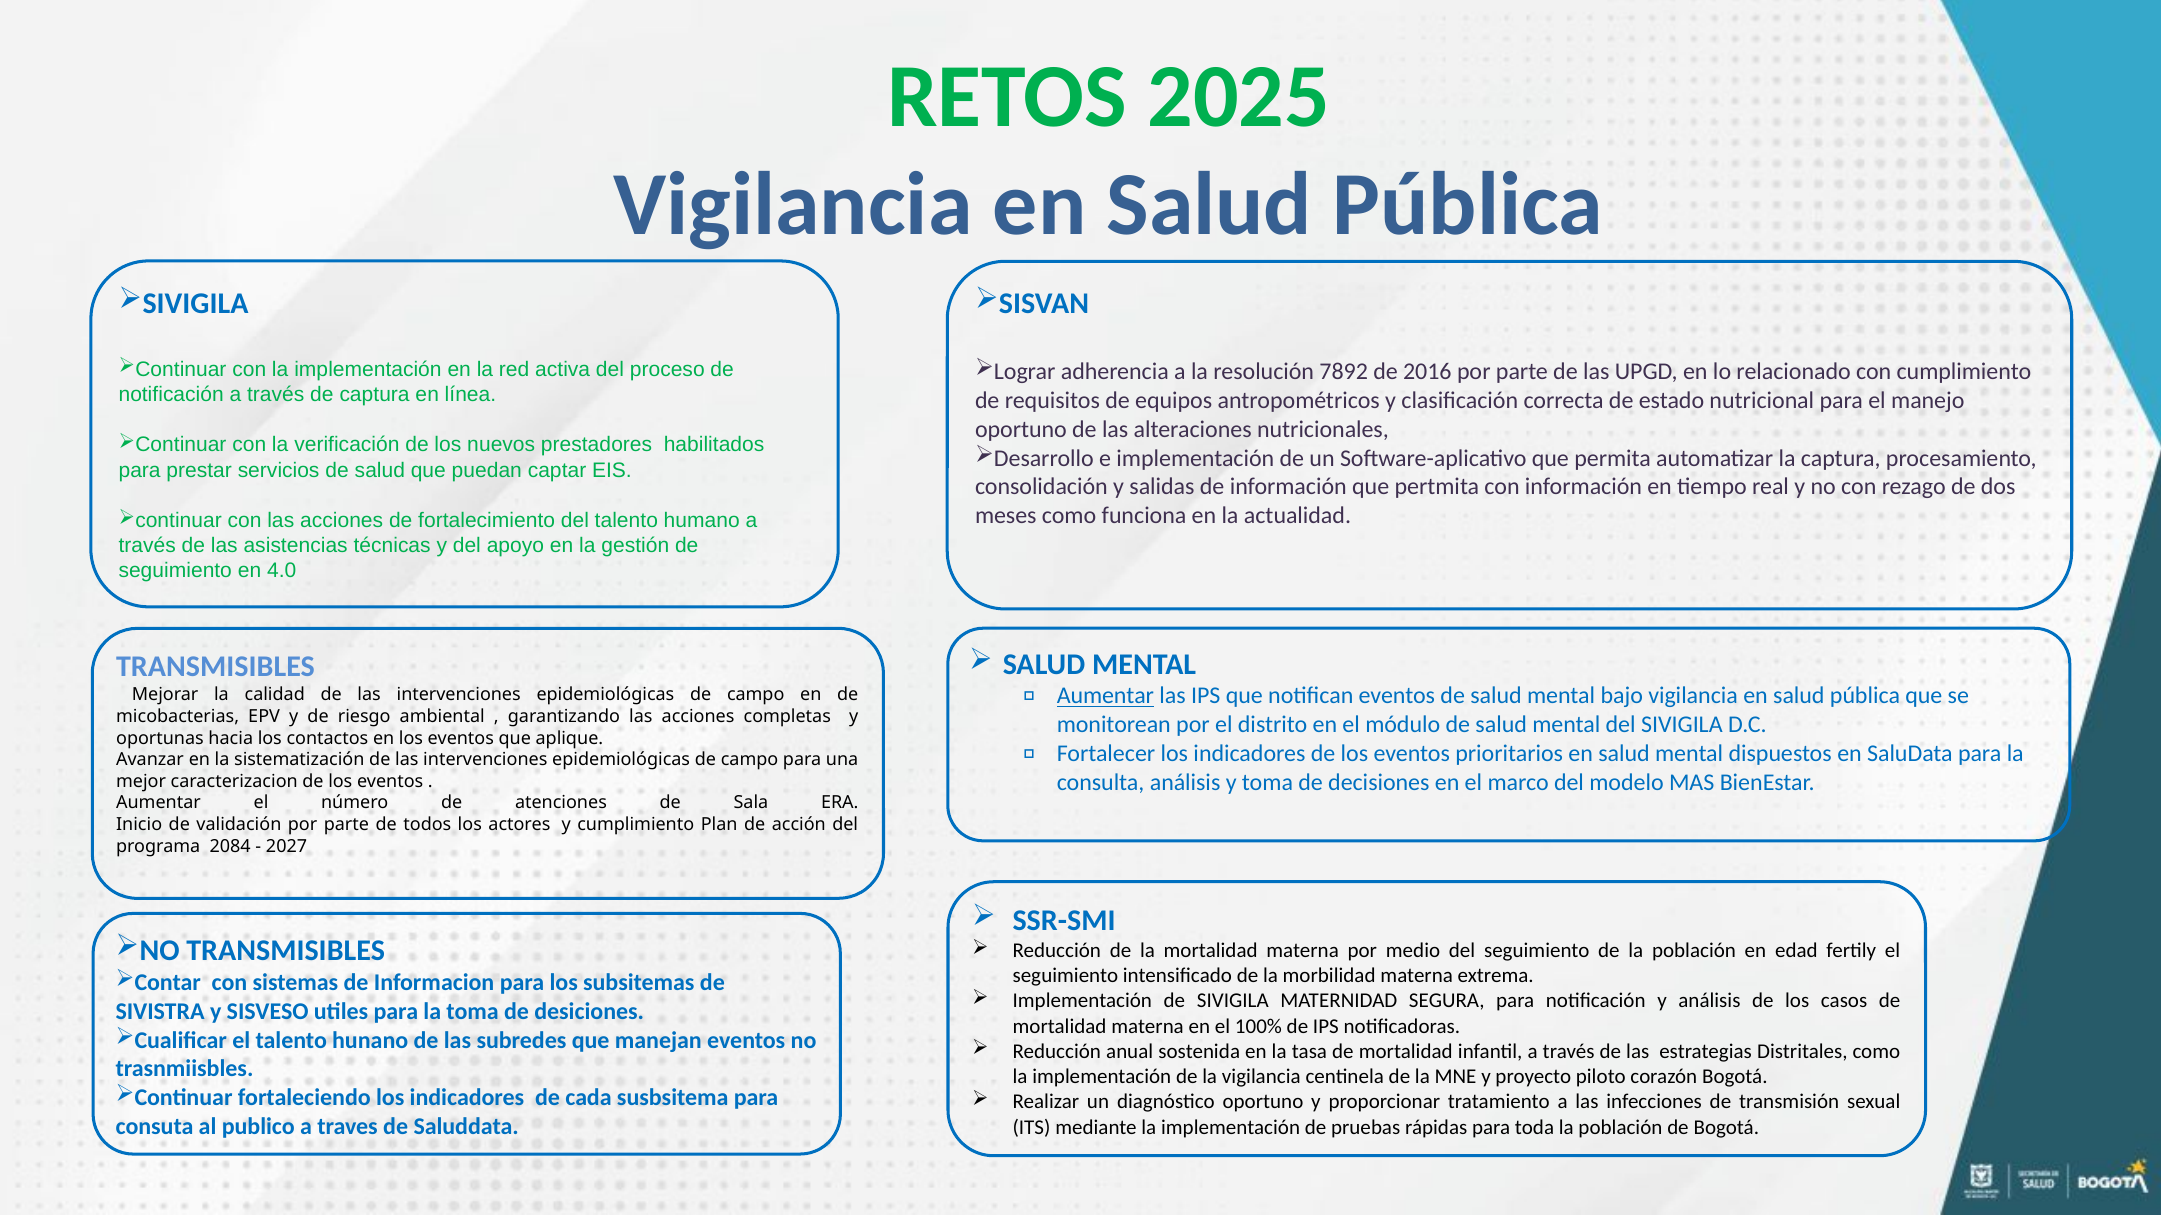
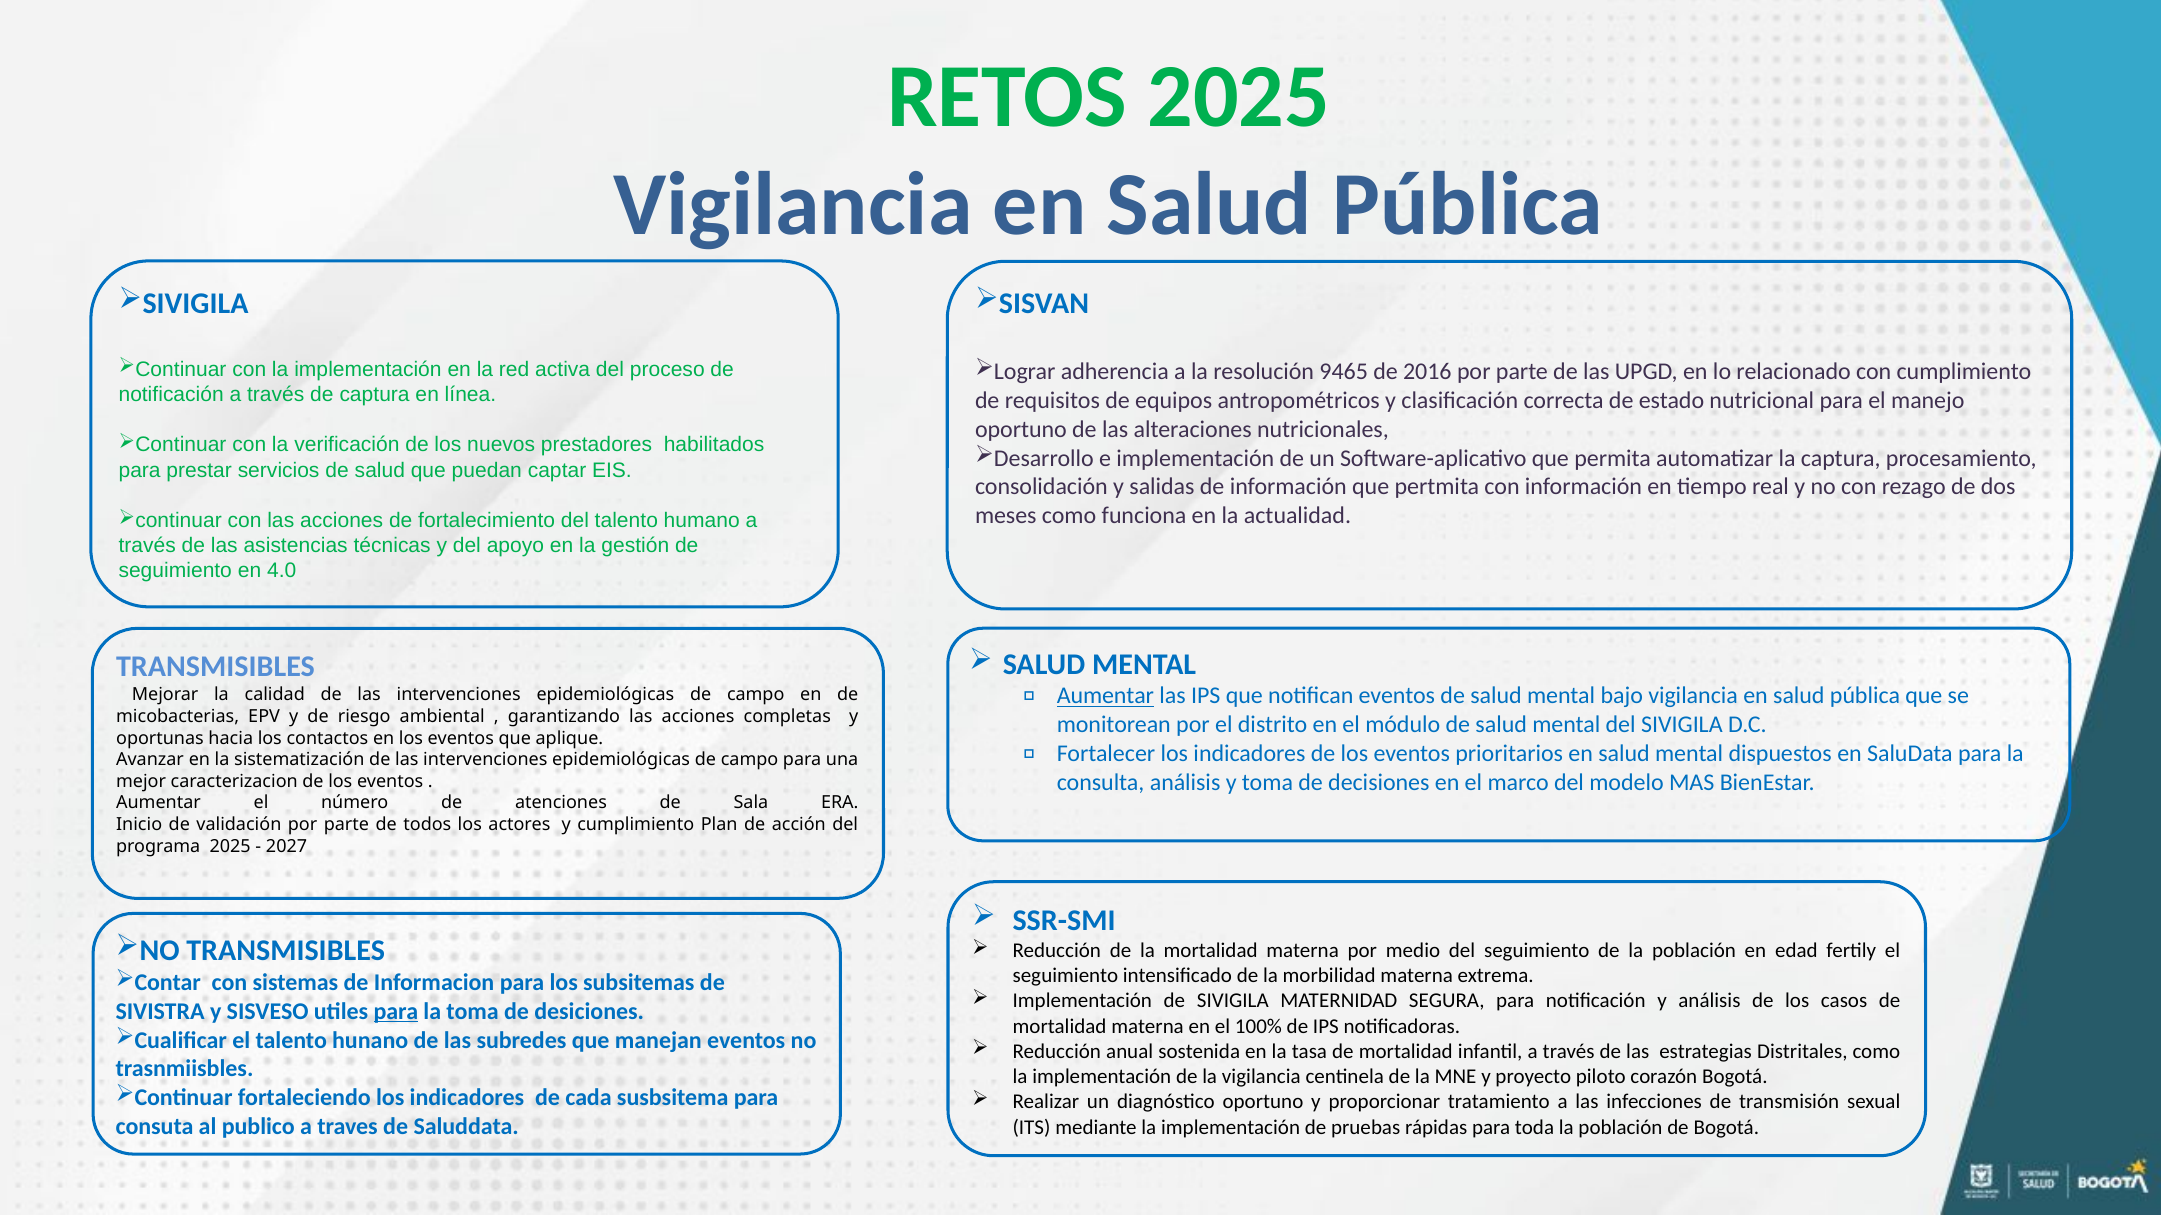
7892: 7892 -> 9465
programa 2084: 2084 -> 2025
para at (396, 1012) underline: none -> present
